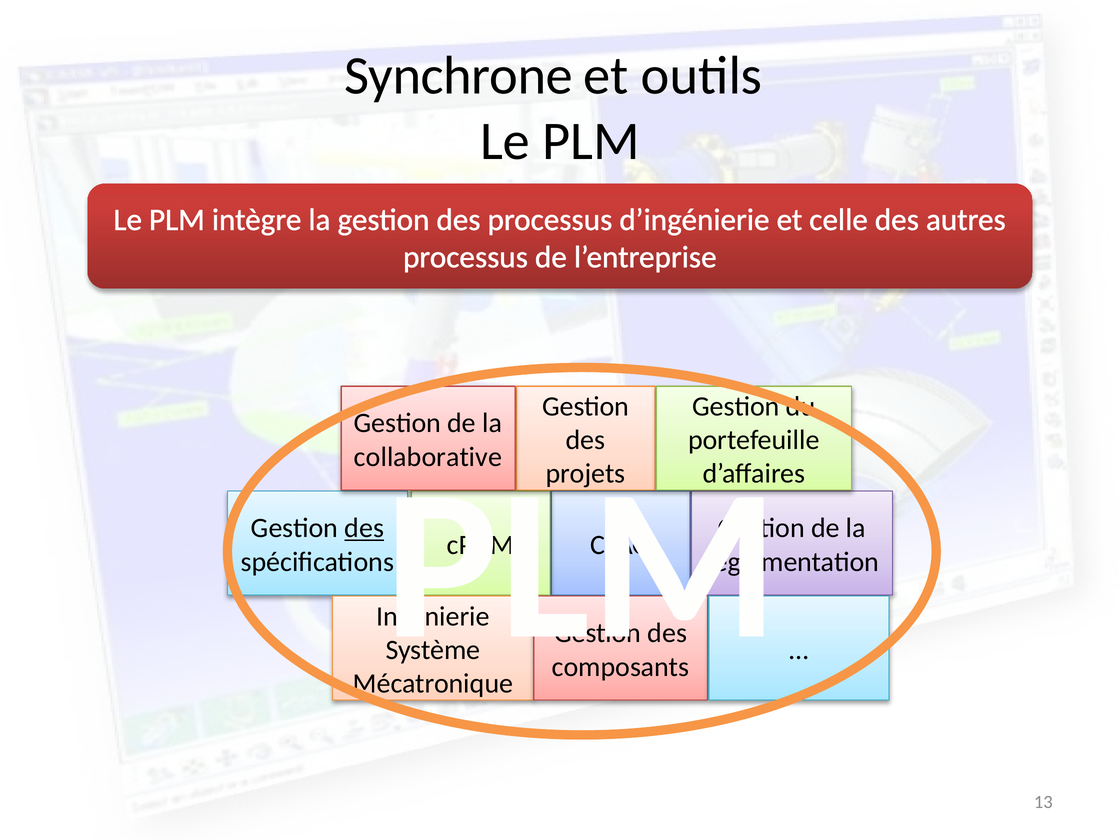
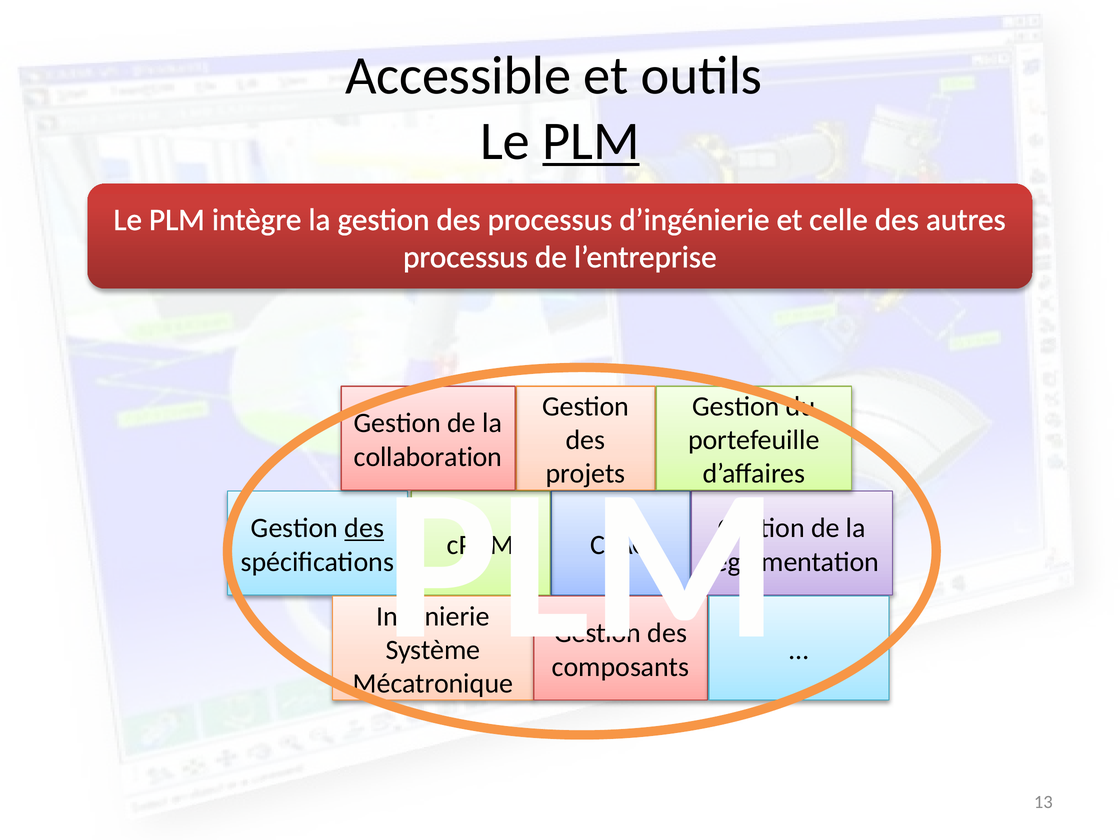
Synchrone: Synchrone -> Accessible
PLM at (591, 141) underline: none -> present
collaborative: collaborative -> collaboration
